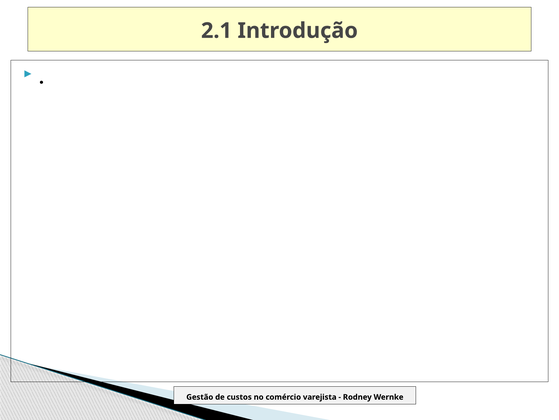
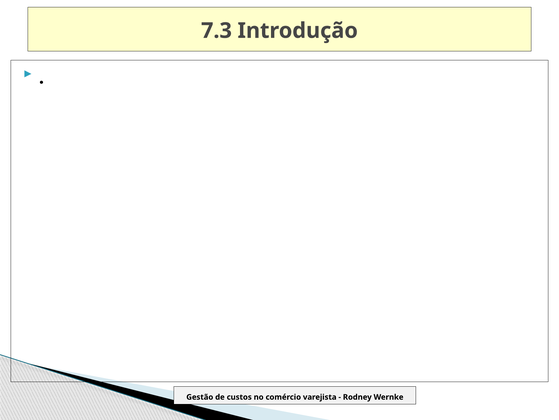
2.1: 2.1 -> 7.3
